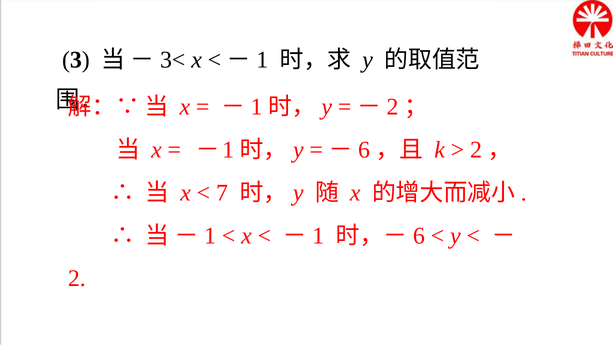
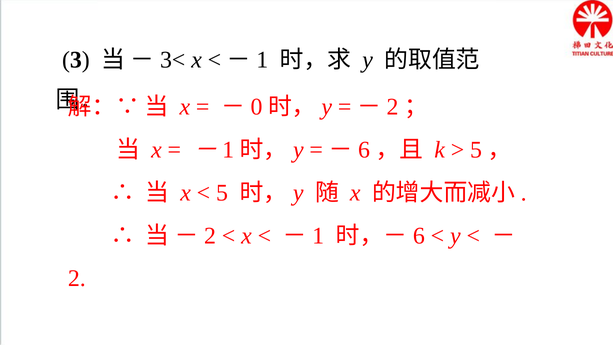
1 at (256, 107): 1 -> 0
2 at (476, 150): 2 -> 5
7 at (222, 193): 7 -> 5
1 at (210, 236): 1 -> 2
